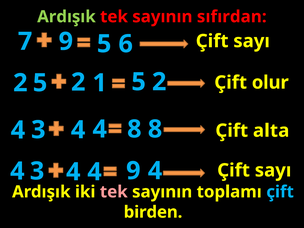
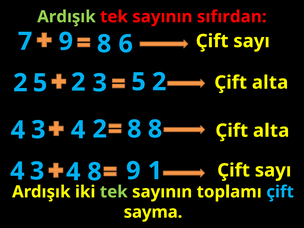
9 5: 5 -> 8
2 1: 1 -> 3
olur at (270, 82): olur -> alta
3 4 4: 4 -> 2
4 at (95, 172): 4 -> 8
9 4: 4 -> 1
tek at (114, 192) colour: pink -> light green
birden: birden -> sayma
